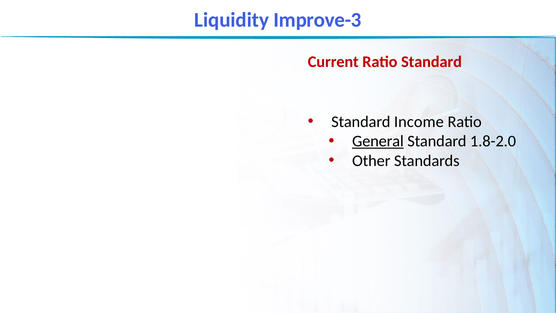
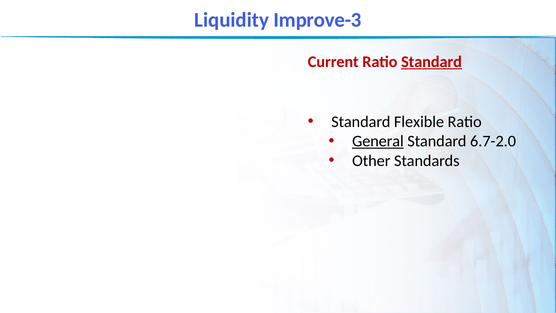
Standard at (432, 62) underline: none -> present
Income: Income -> Flexible
1.8-2.0: 1.8-2.0 -> 6.7-2.0
